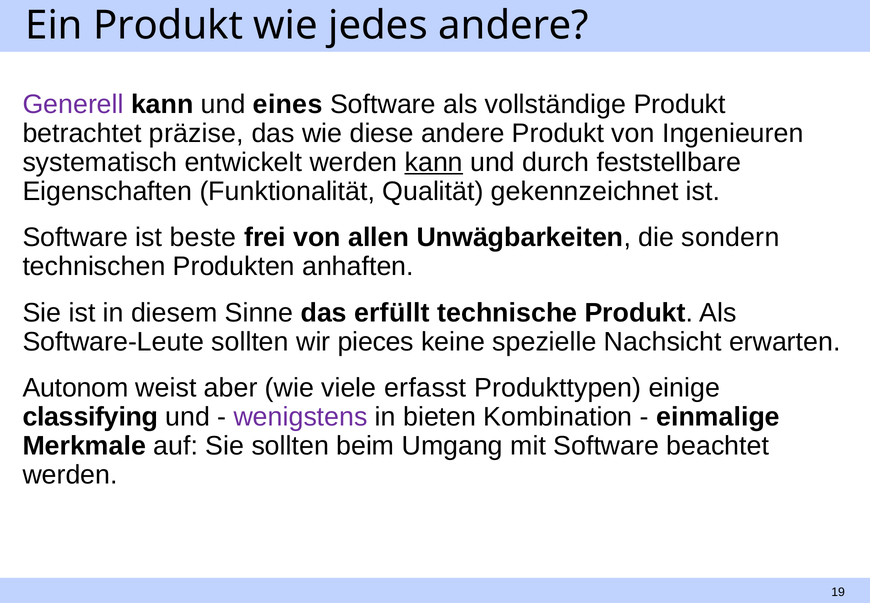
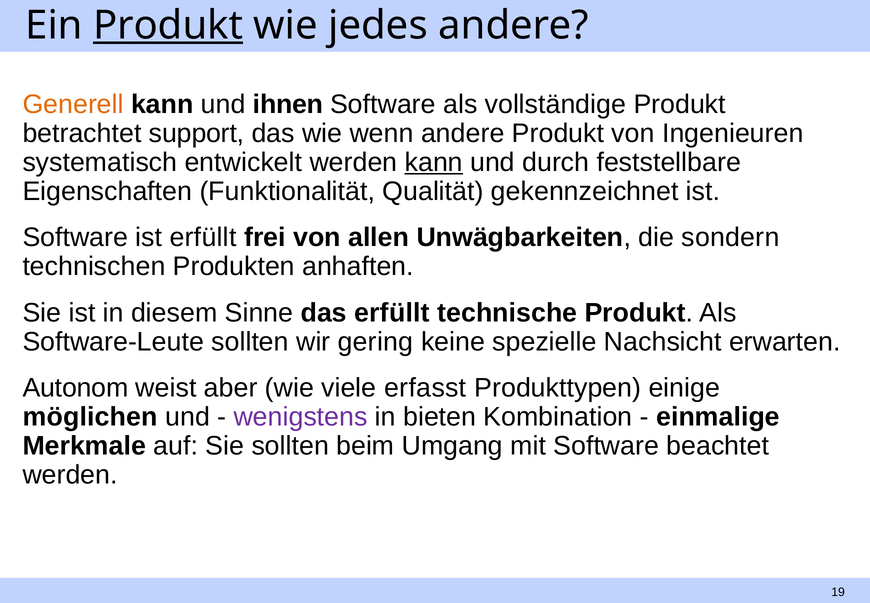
Produkt at (168, 26) underline: none -> present
Generell colour: purple -> orange
eines: eines -> ihnen
präzise: präzise -> support
diese: diese -> wenn
ist beste: beste -> erfüllt
pieces: pieces -> gering
classifying: classifying -> möglichen
